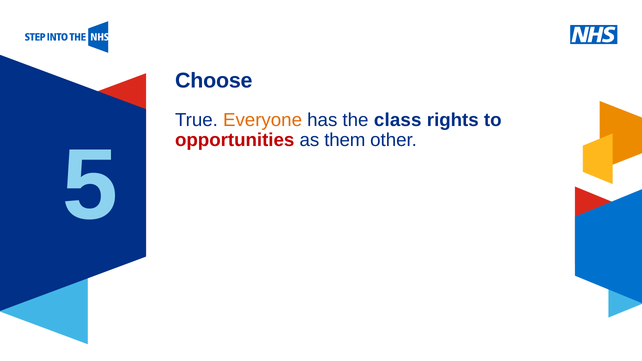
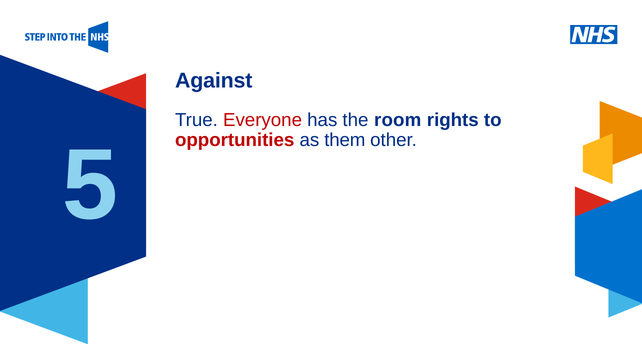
Choose: Choose -> Against
Everyone colour: orange -> red
class: class -> room
